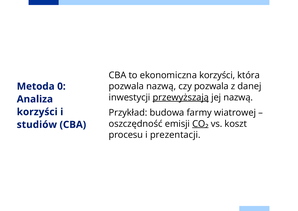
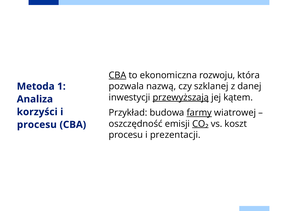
CBA at (117, 75) underline: none -> present
ekonomiczna korzyści: korzyści -> rozwoju
0: 0 -> 1
czy pozwala: pozwala -> szklanej
jej nazwą: nazwą -> kątem
farmy underline: none -> present
studiów at (37, 124): studiów -> procesu
